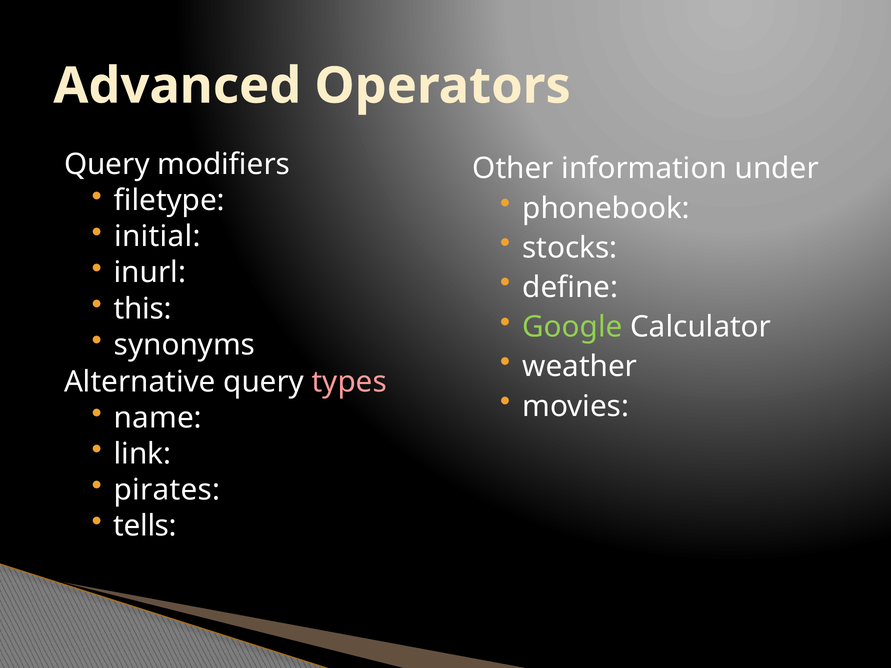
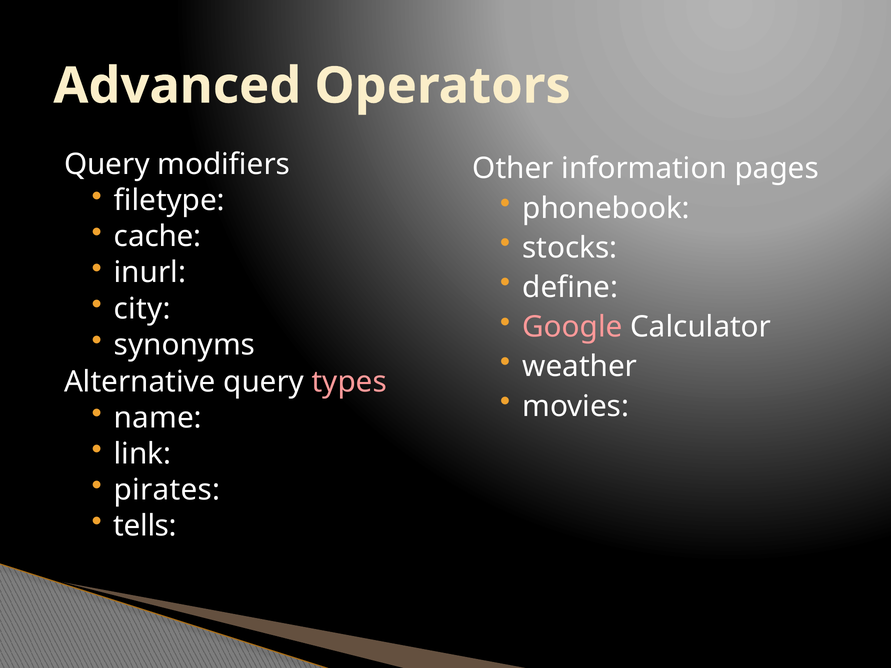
under: under -> pages
initial: initial -> cache
this: this -> city
Google colour: light green -> pink
